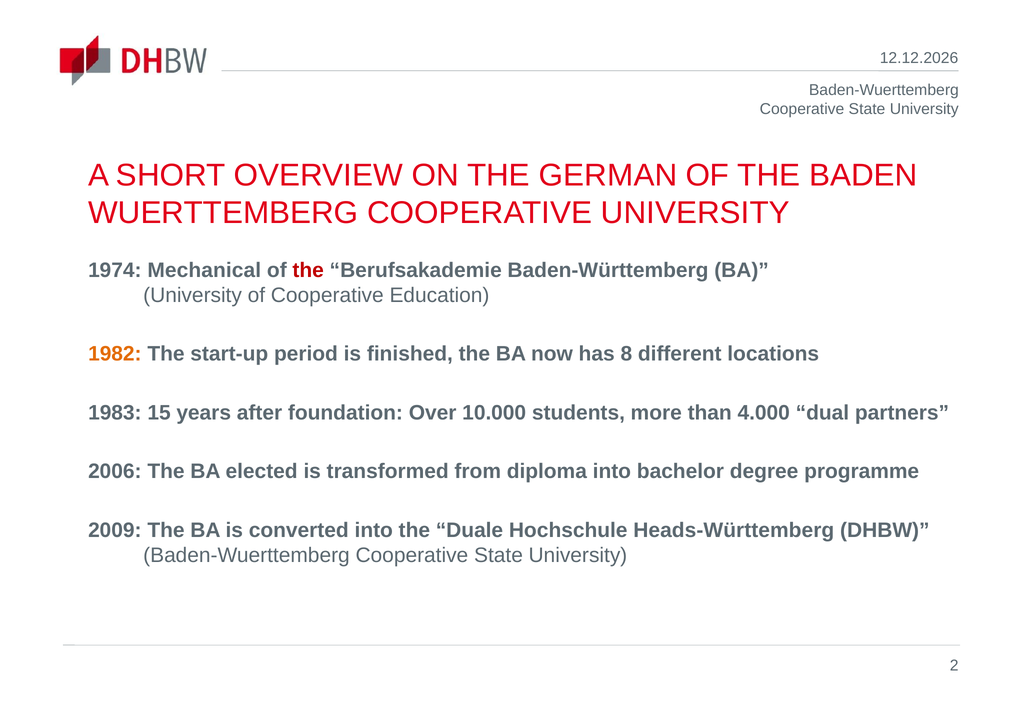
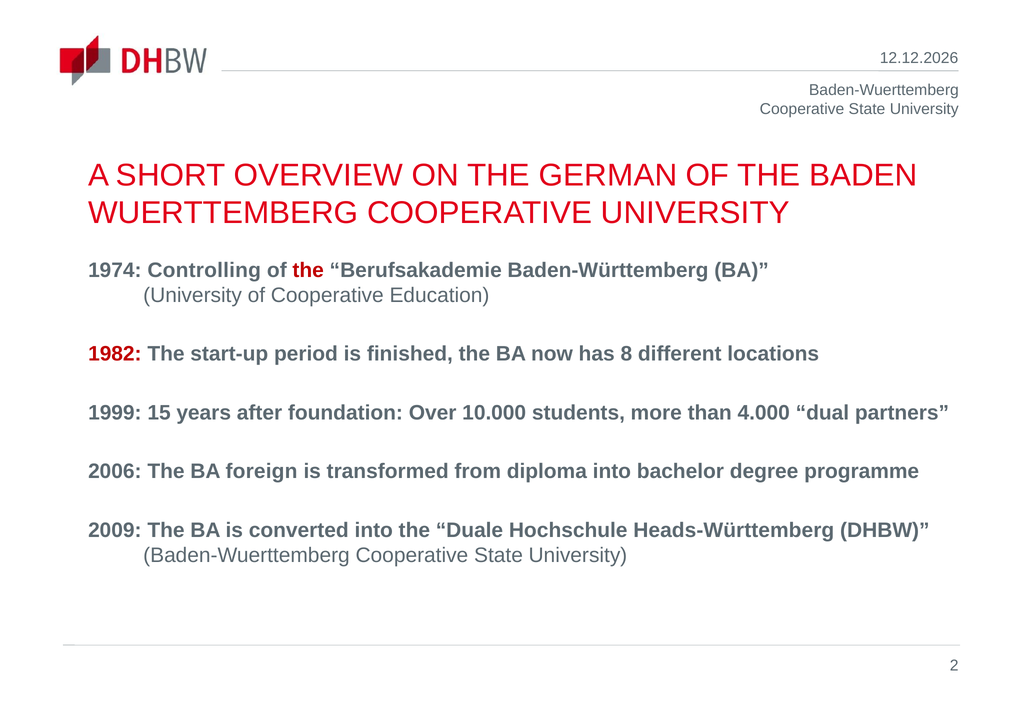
Mechanical: Mechanical -> Controlling
1982 colour: orange -> red
1983: 1983 -> 1999
elected: elected -> foreign
